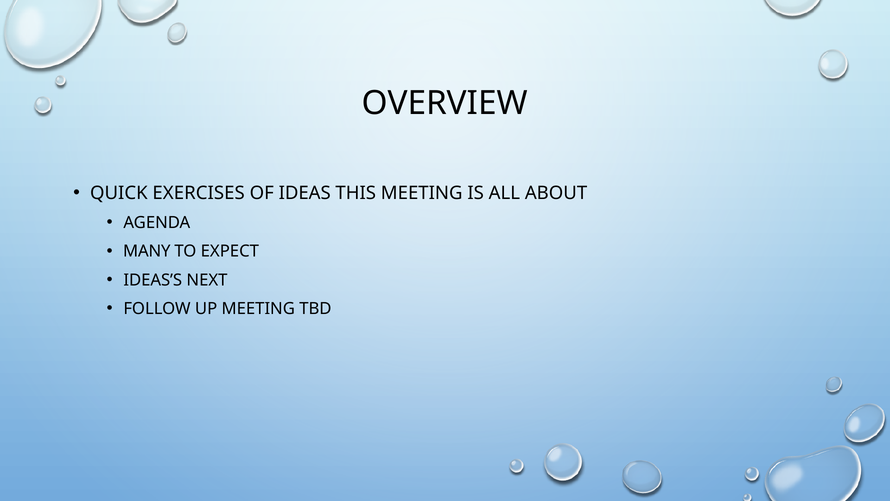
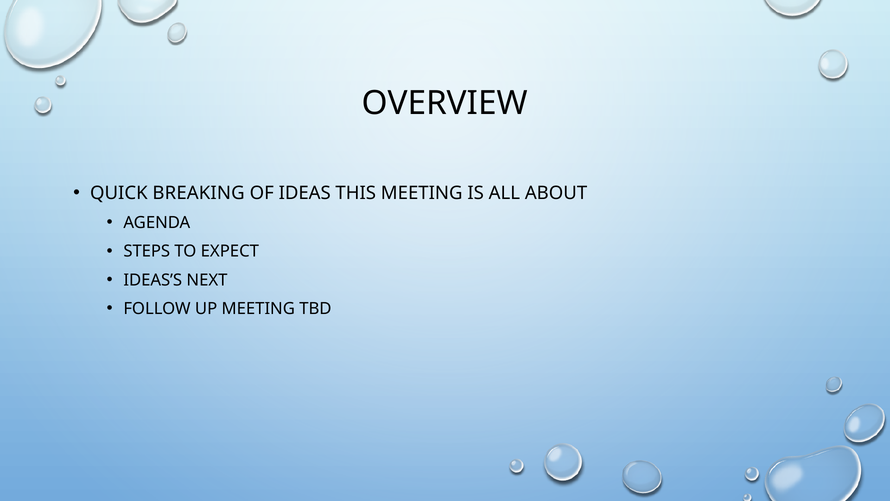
EXERCISES: EXERCISES -> BREAKING
MANY: MANY -> STEPS
